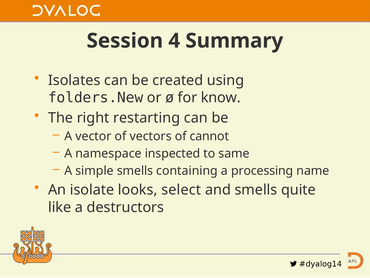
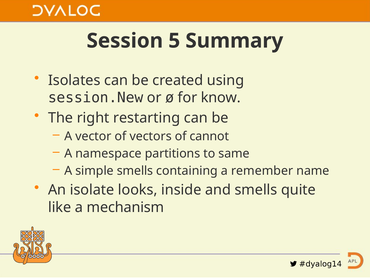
4: 4 -> 5
folders.New: folders.New -> session.New
inspected: inspected -> partitions
processing: processing -> remember
select: select -> inside
destructors: destructors -> mechanism
